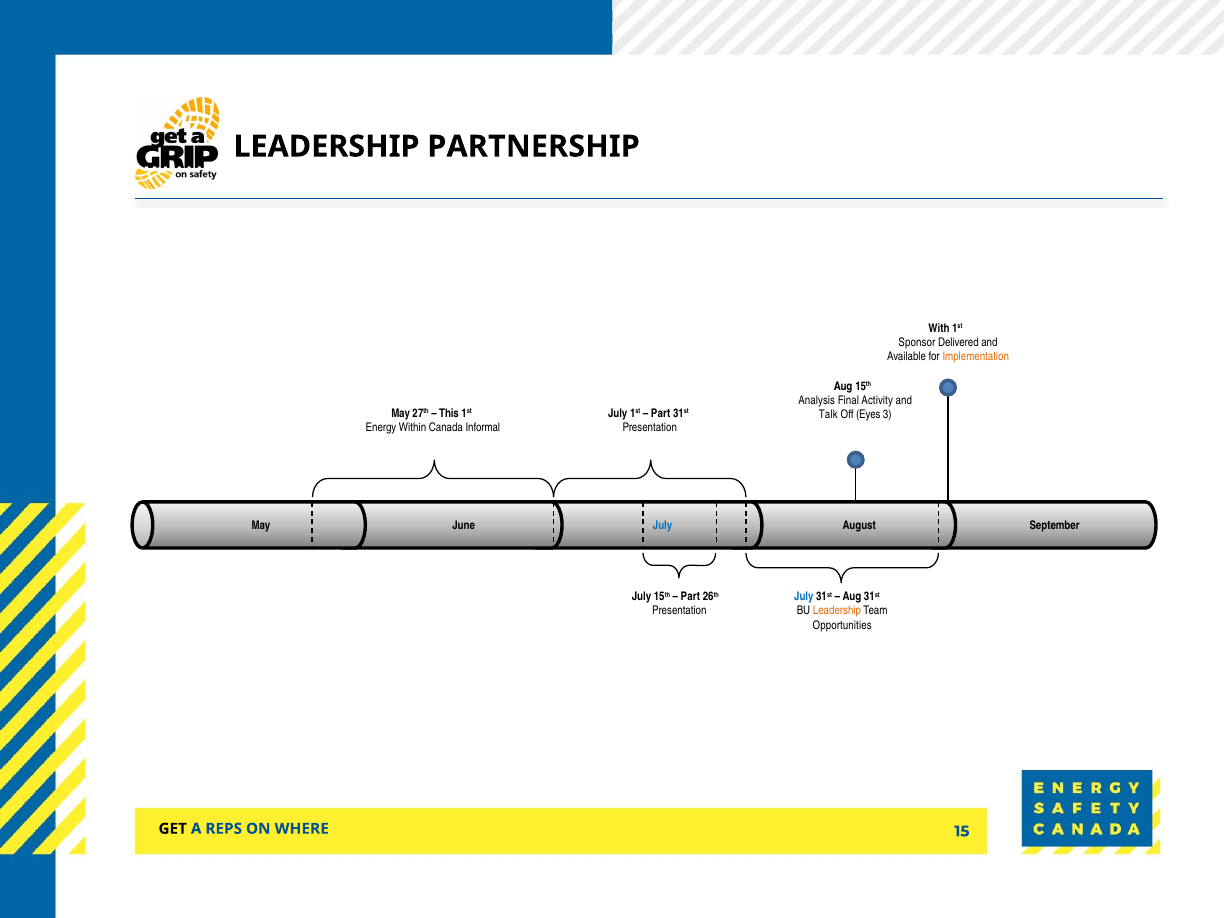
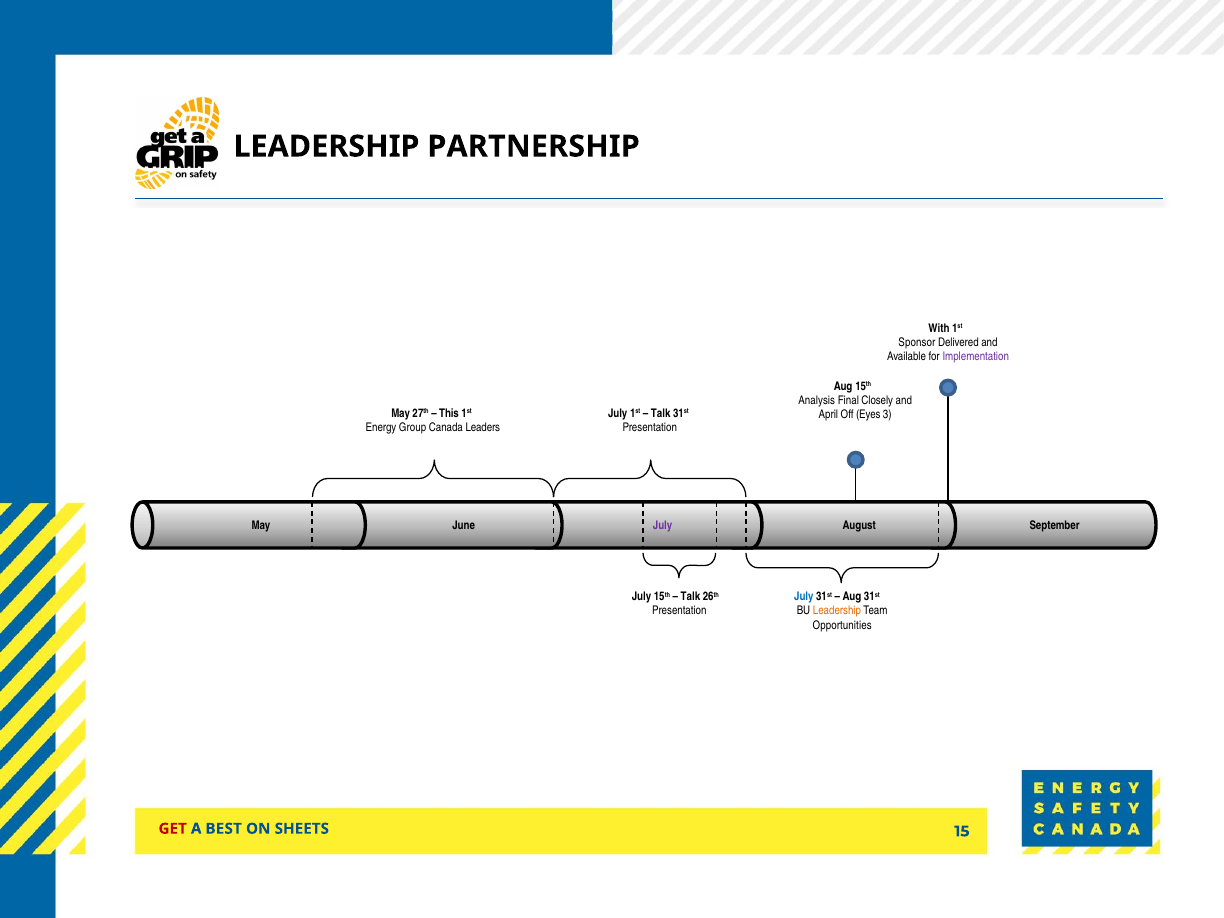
Implementation colour: orange -> purple
Activity: Activity -> Closely
Part at (661, 414): Part -> Talk
Talk: Talk -> April
Within: Within -> Group
Informal: Informal -> Leaders
July at (663, 525) colour: blue -> purple
Part at (690, 597): Part -> Talk
GET colour: black -> red
REPS: REPS -> BEST
WHERE: WHERE -> SHEETS
